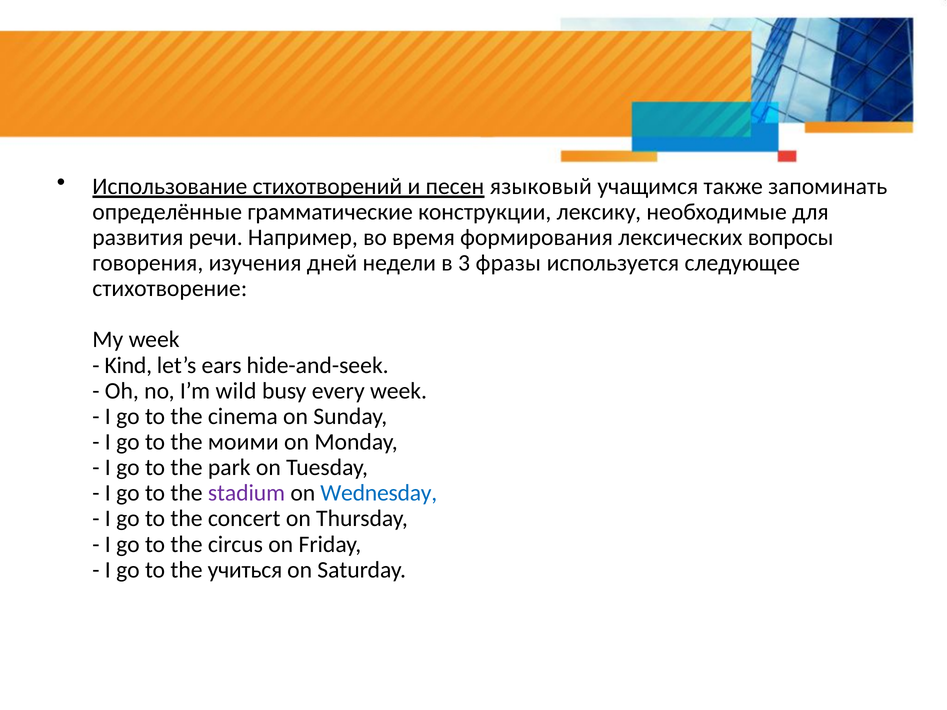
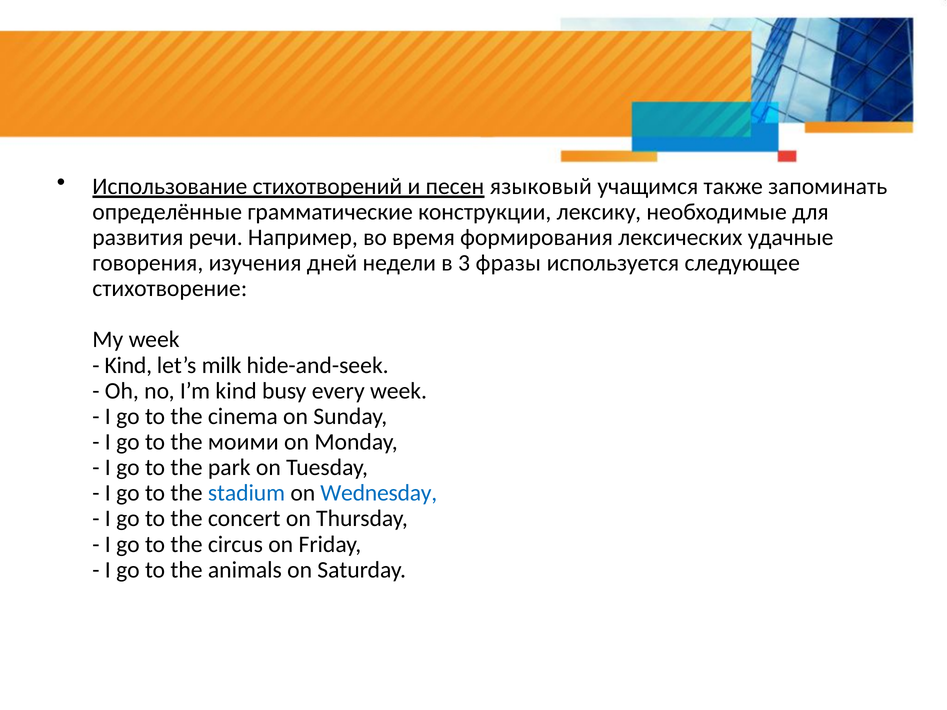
вопросы: вопросы -> удачные
ears: ears -> milk
I’m wild: wild -> kind
stadium colour: purple -> blue
учиться: учиться -> animals
